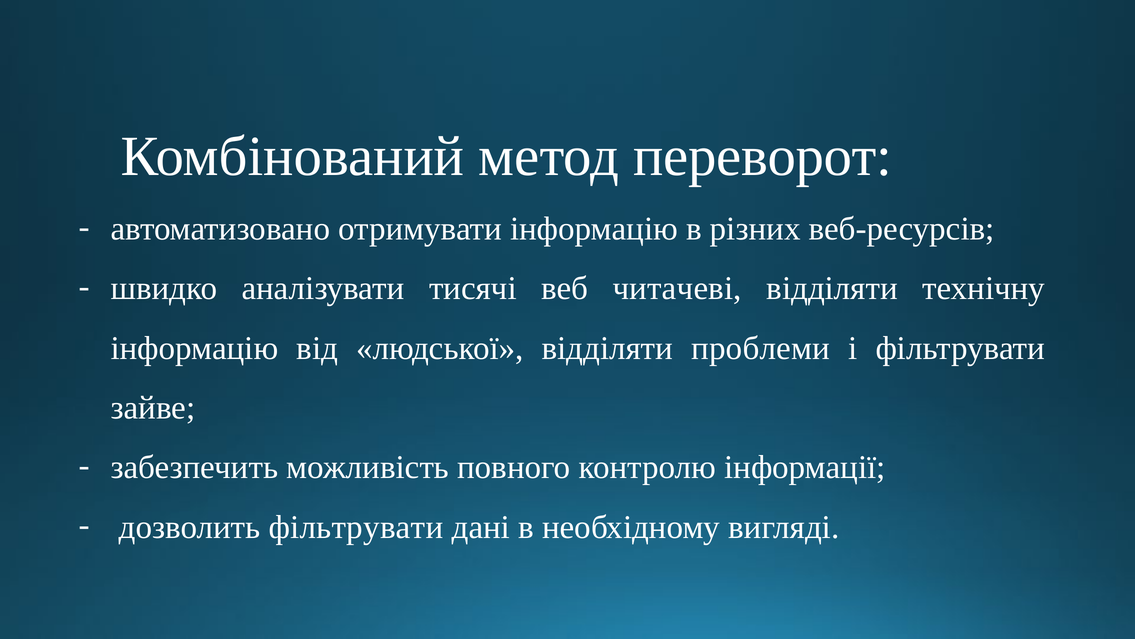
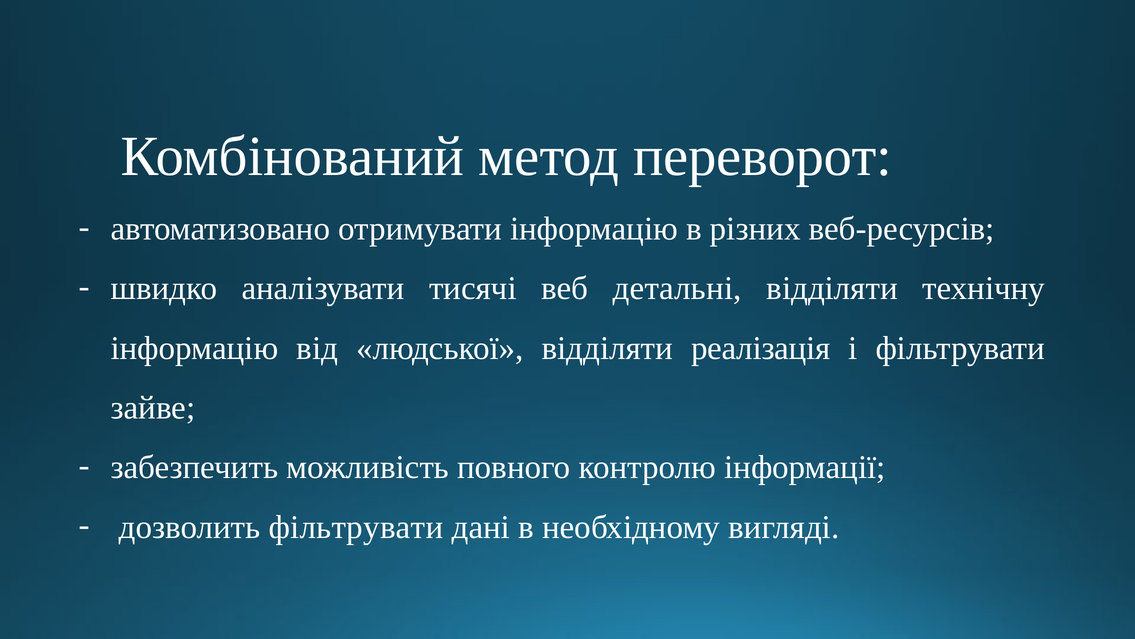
читачеві: читачеві -> детальні
проблеми: проблеми -> реалізація
